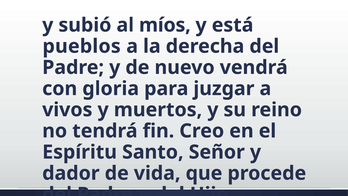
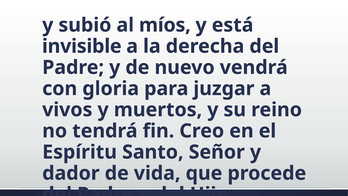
pueblos: pueblos -> invisible
